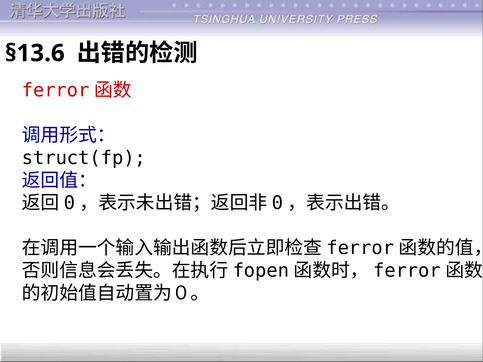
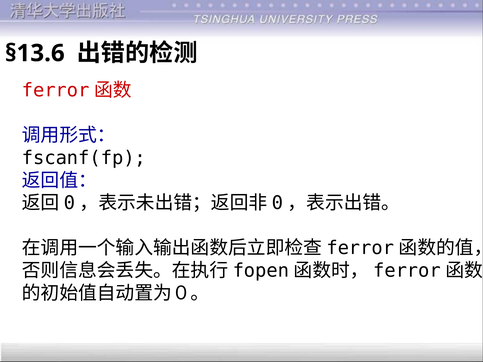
struct(fp: struct(fp -> fscanf(fp
